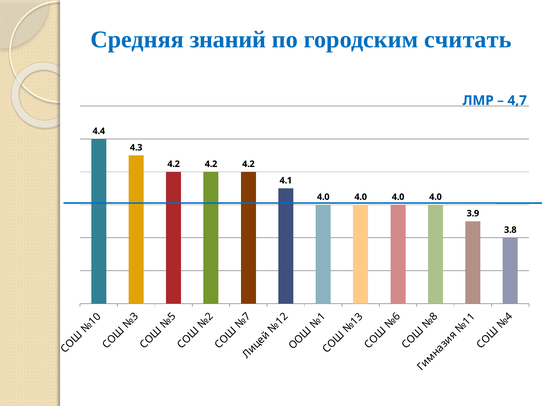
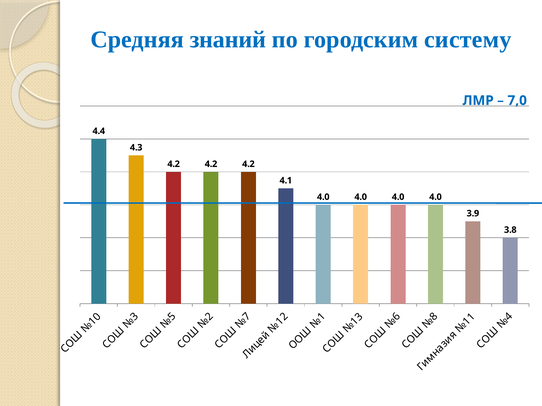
считать: считать -> систему
4,7: 4,7 -> 7,0
